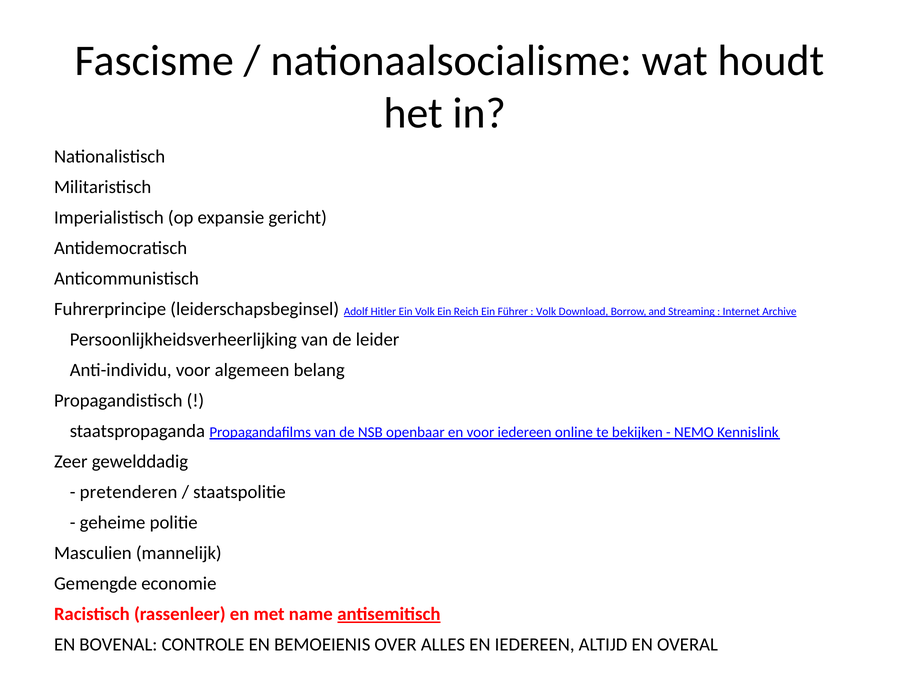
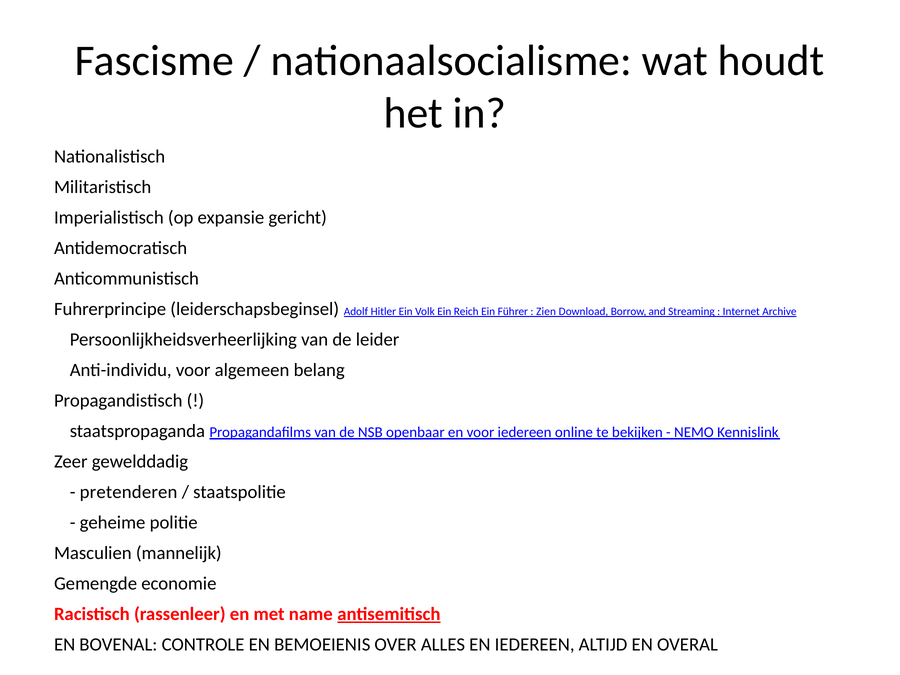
Volk at (546, 312): Volk -> Zien
